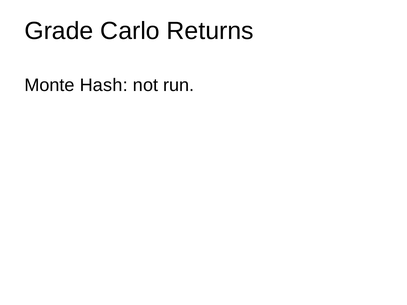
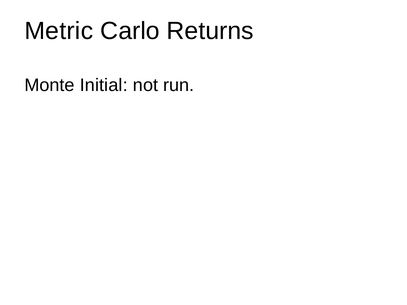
Grade: Grade -> Metric
Hash: Hash -> Initial
